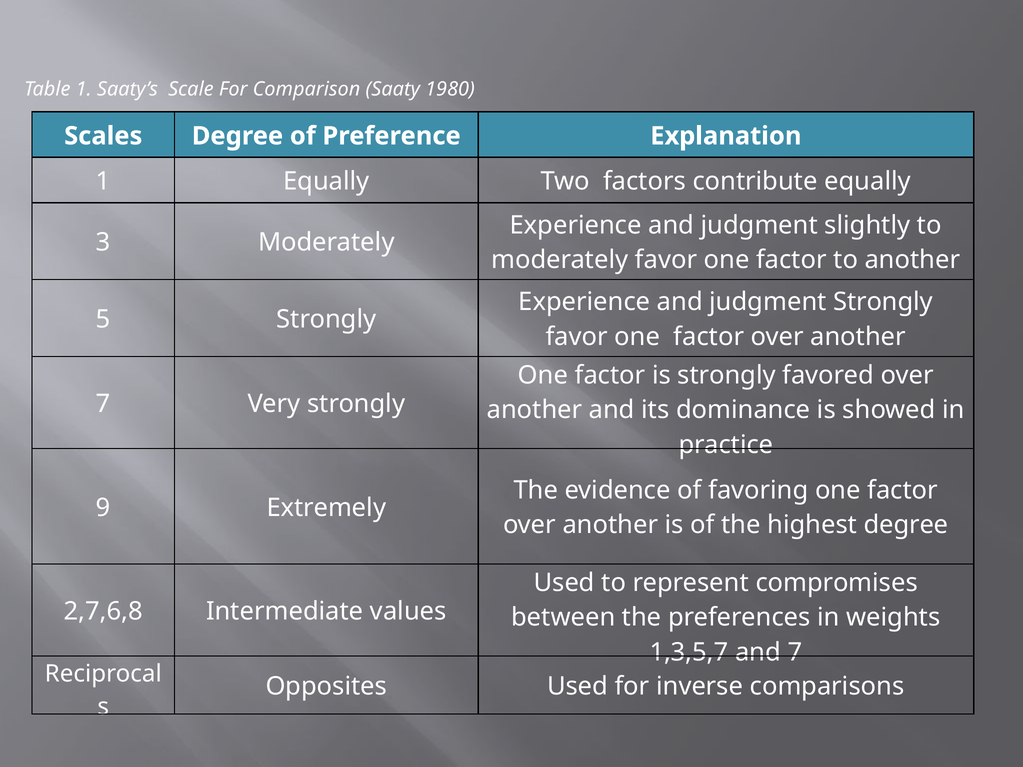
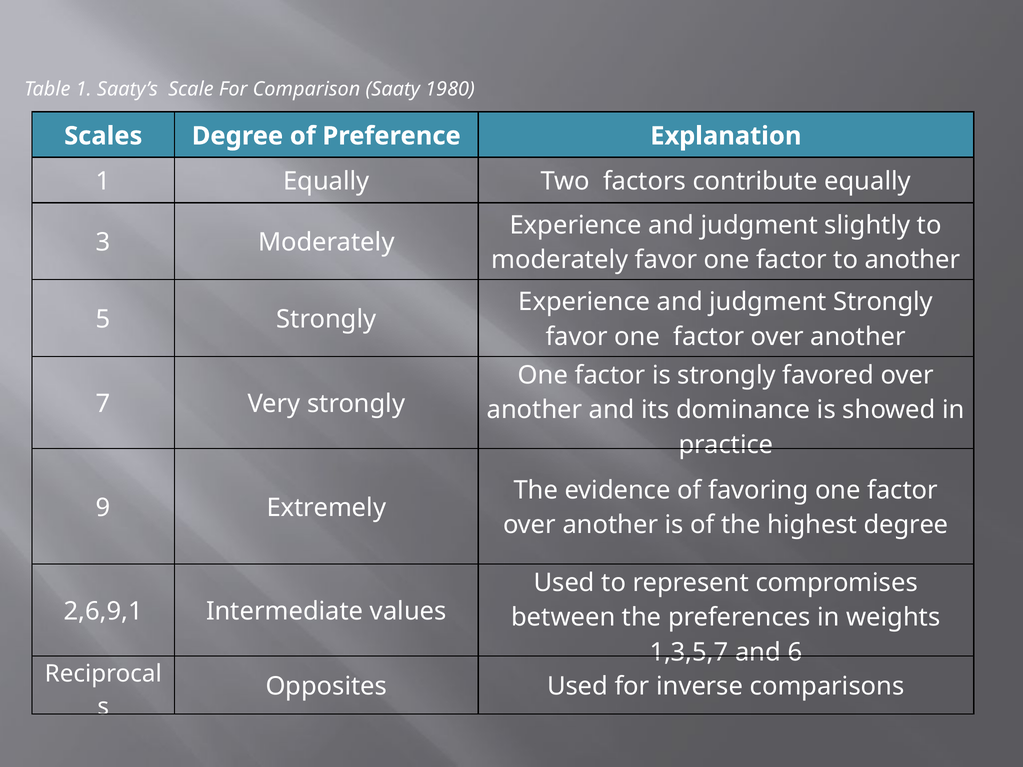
2,7,6,8: 2,7,6,8 -> 2,6,9,1
and 7: 7 -> 6
